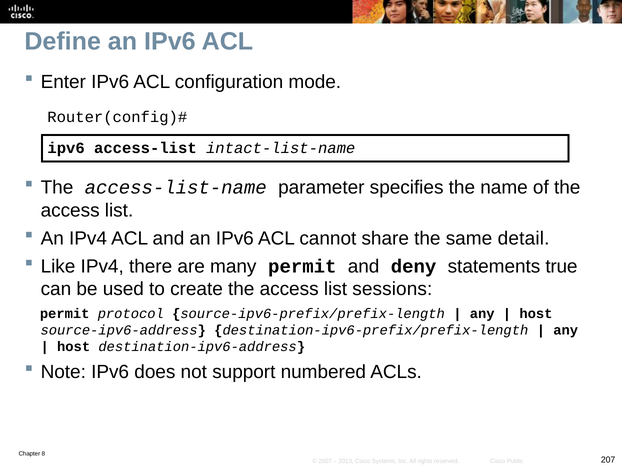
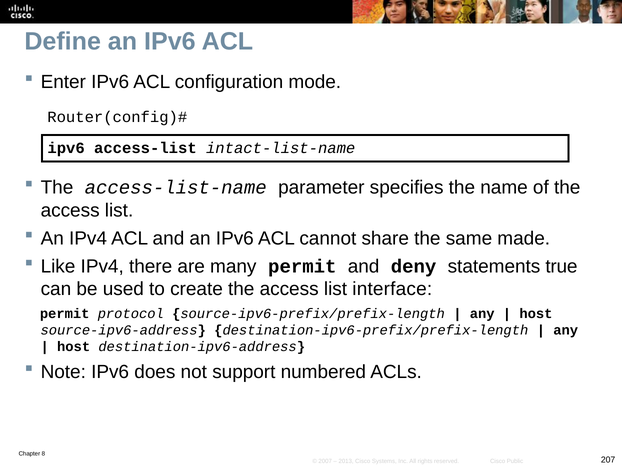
detail: detail -> made
sessions: sessions -> interface
